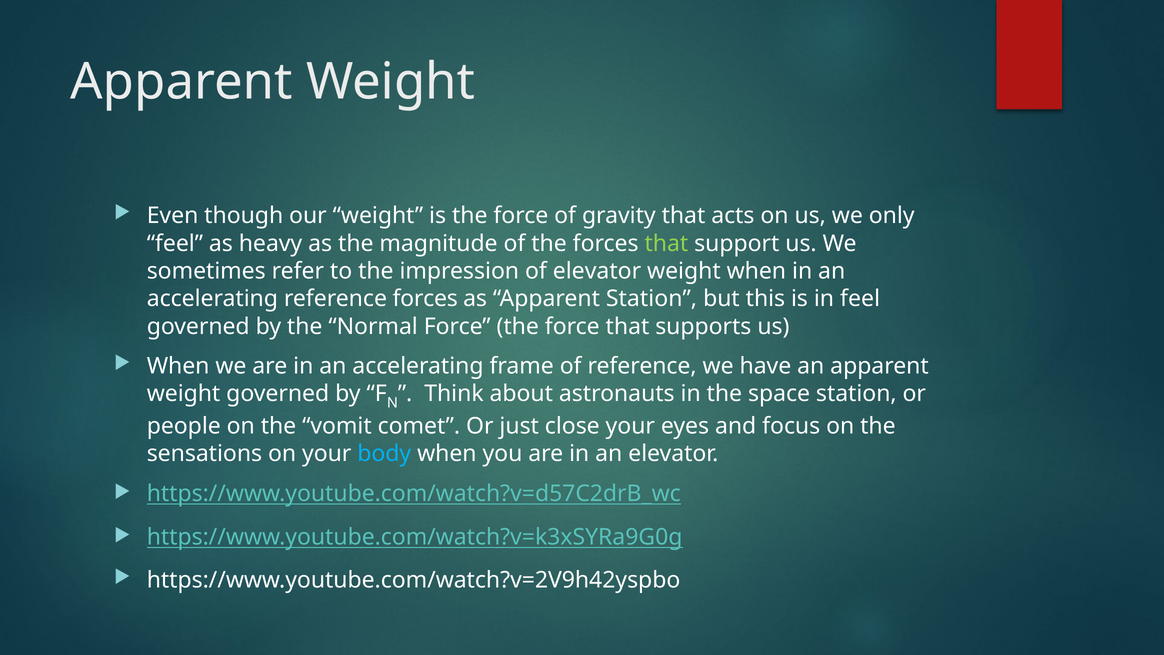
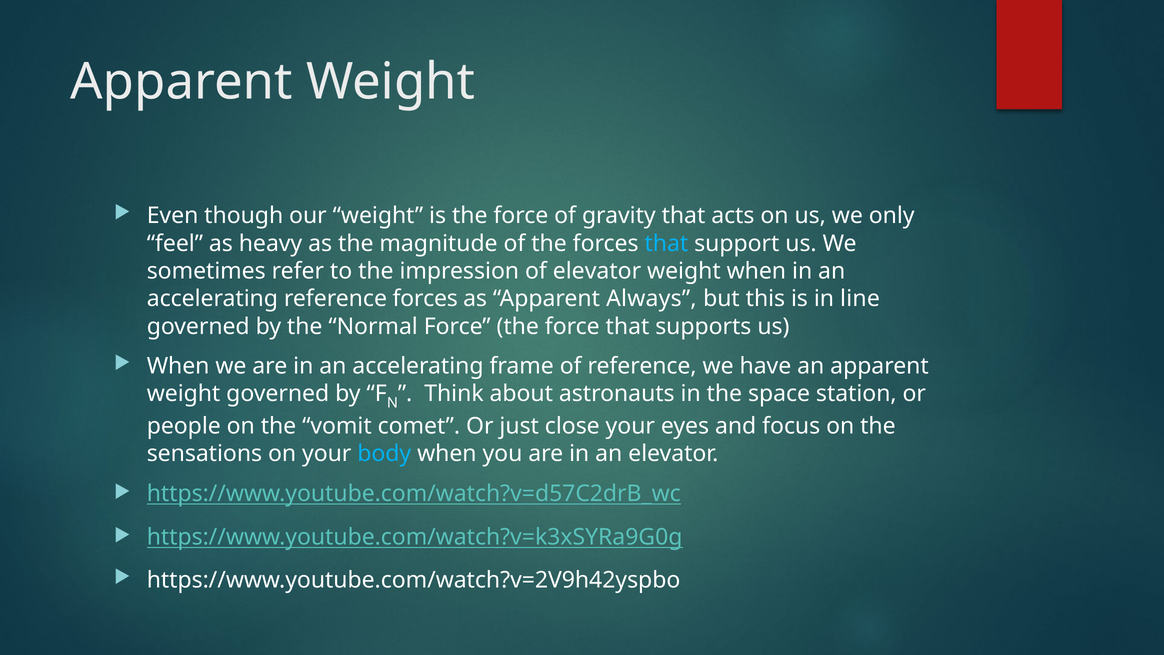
that at (666, 243) colour: light green -> light blue
Apparent Station: Station -> Always
in feel: feel -> line
